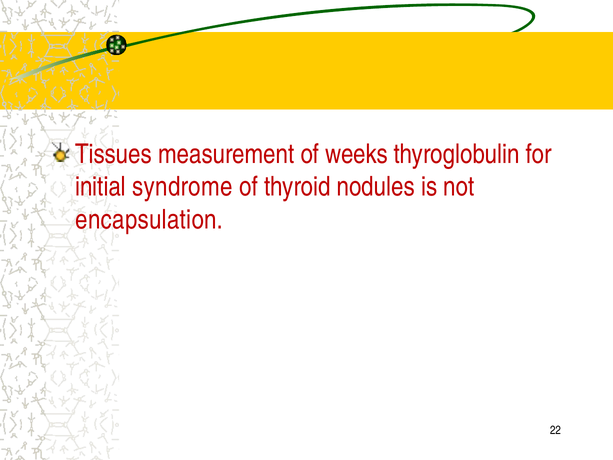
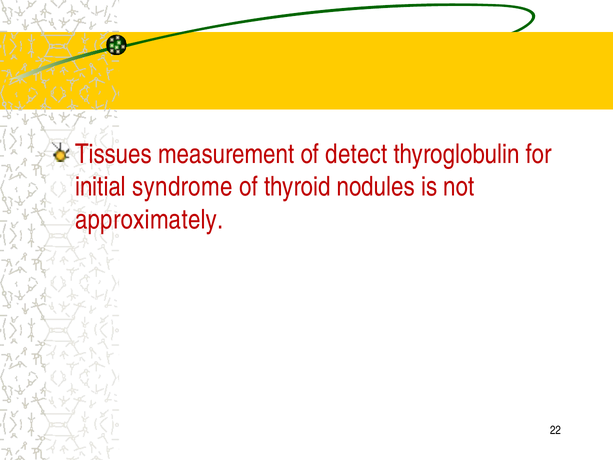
weeks: weeks -> detect
encapsulation: encapsulation -> approximately
